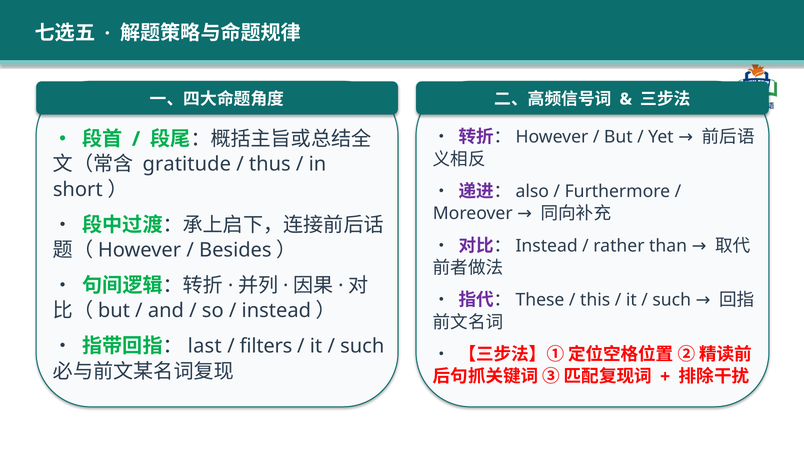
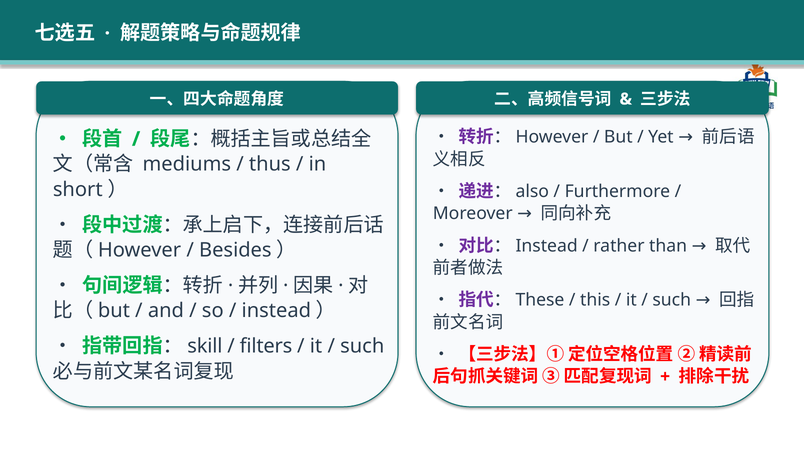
gratitude: gratitude -> mediums
last: last -> skill
